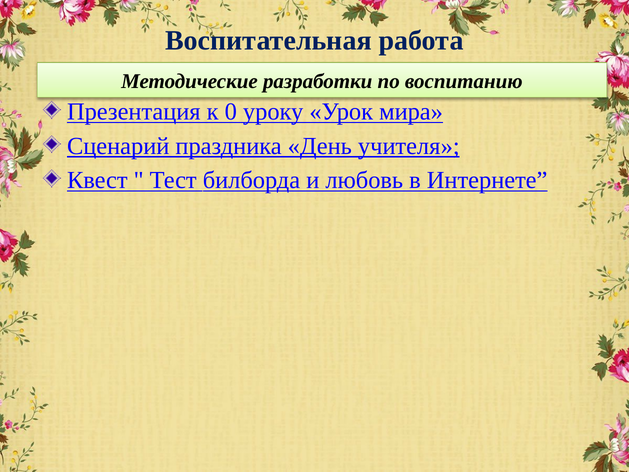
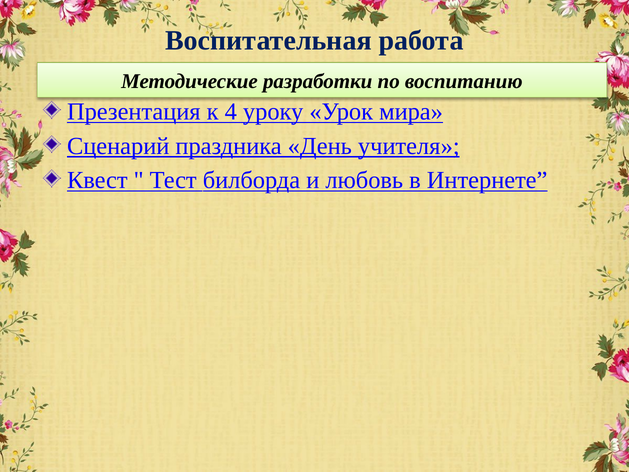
0: 0 -> 4
